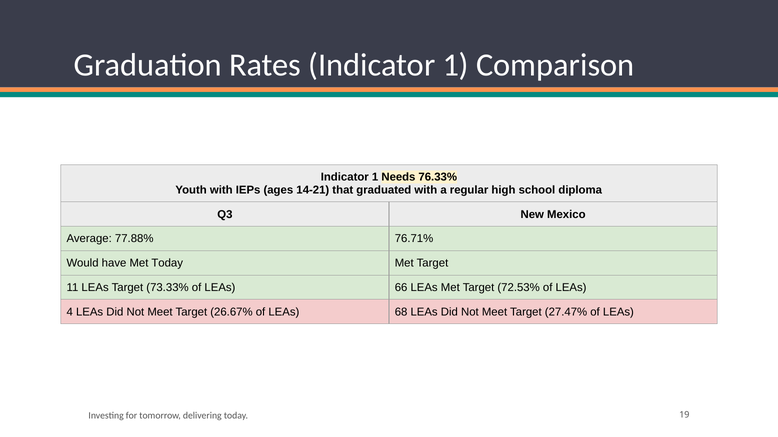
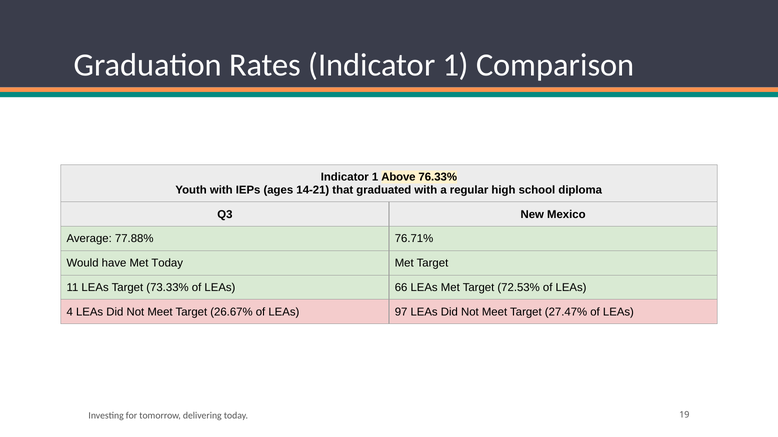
Needs: Needs -> Above
68: 68 -> 97
